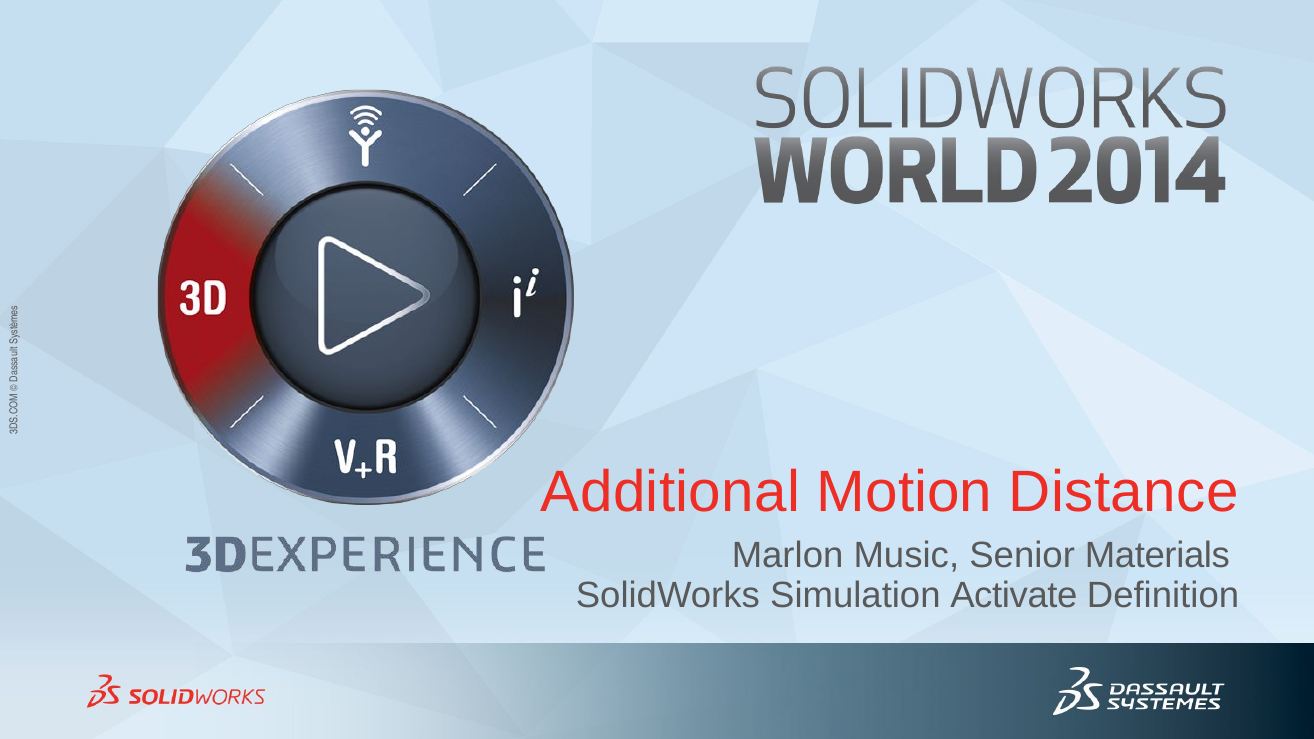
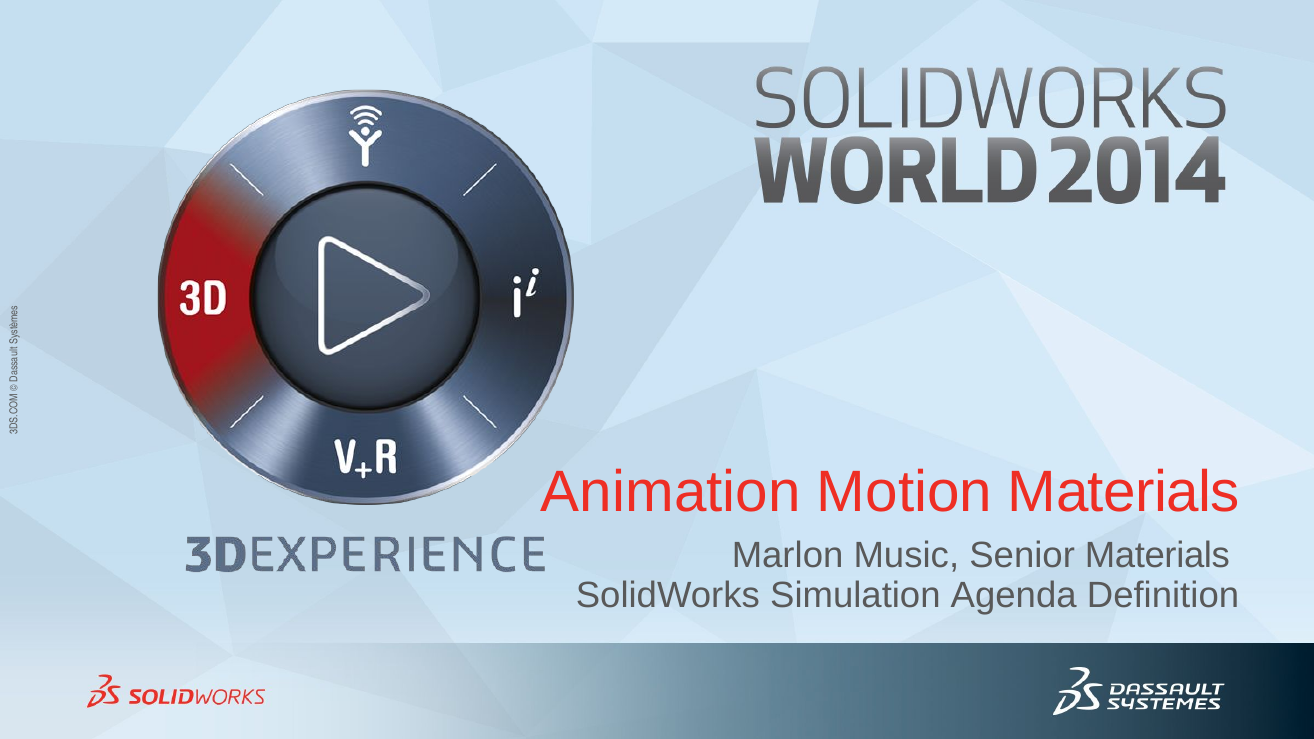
Additional: Additional -> Animation
Motion Distance: Distance -> Materials
Activate: Activate -> Agenda
